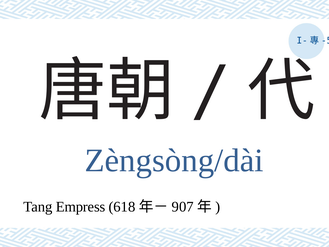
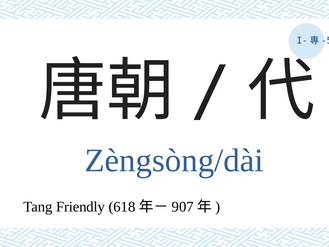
Empress: Empress -> Friendly
